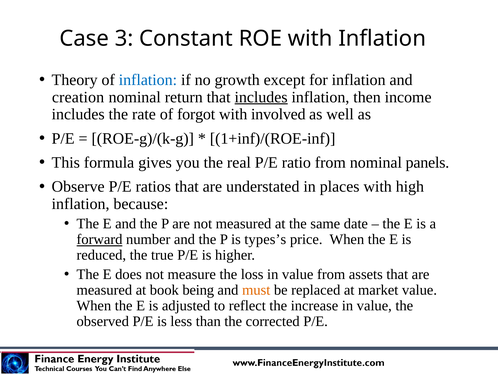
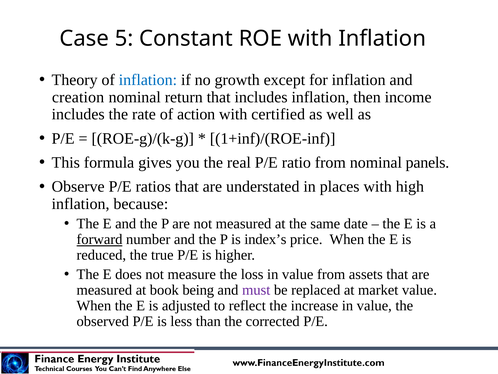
3: 3 -> 5
includes at (261, 97) underline: present -> none
forgot: forgot -> action
involved: involved -> certified
types’s: types’s -> index’s
must colour: orange -> purple
